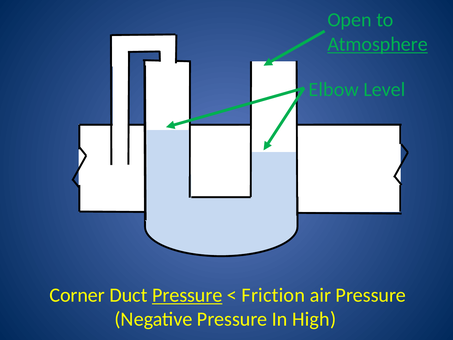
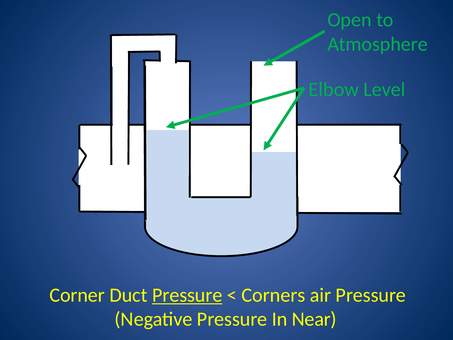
Atmosphere underline: present -> none
Friction: Friction -> Corners
High: High -> Near
